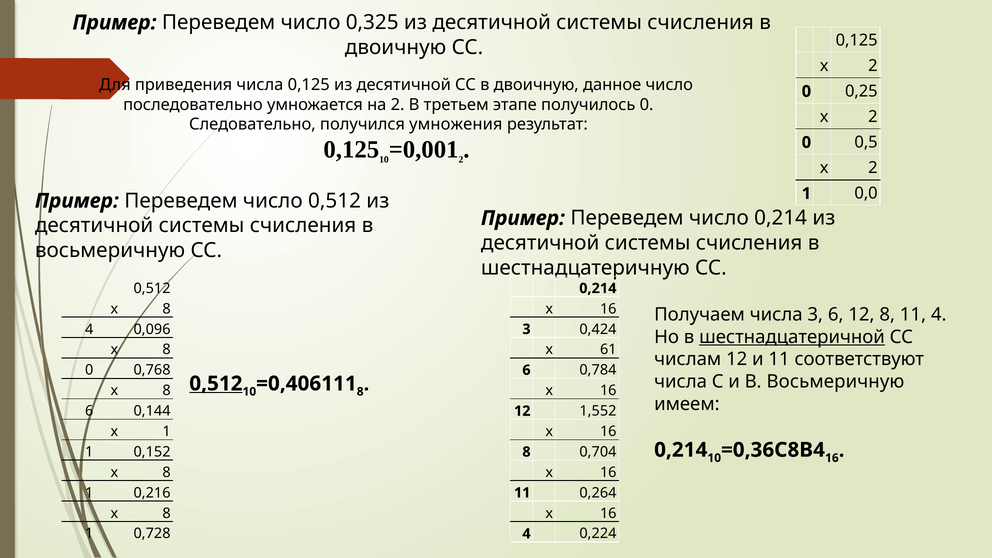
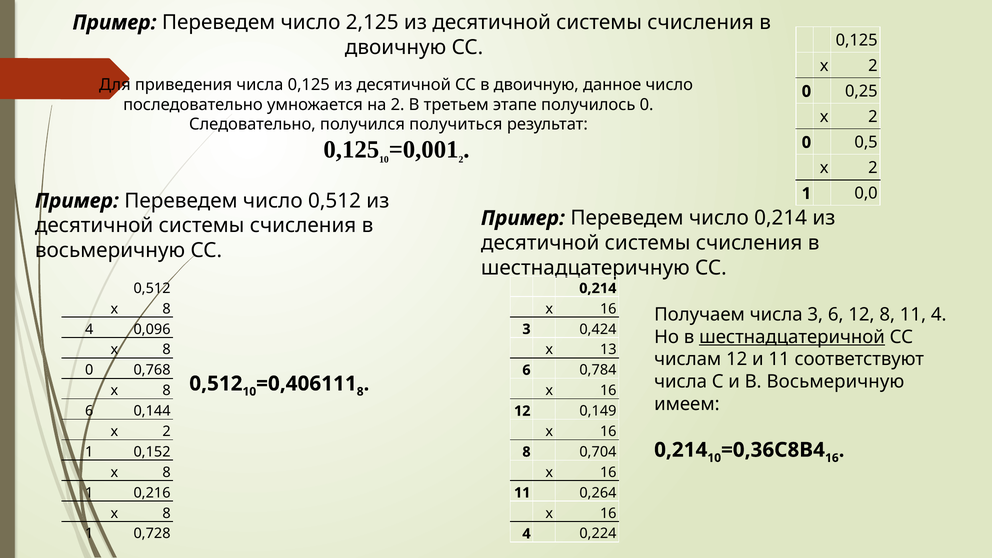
0,325: 0,325 -> 2,125
умножения: умножения -> получиться
61: 61 -> 13
0,512 at (216, 384) underline: present -> none
1,552: 1,552 -> 0,149
1 at (167, 431): 1 -> 2
